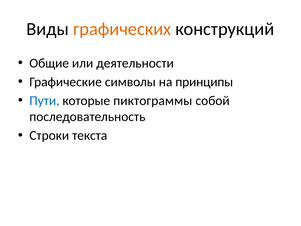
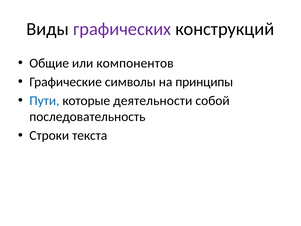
графических colour: orange -> purple
деятельности: деятельности -> компонентов
пиктограммы: пиктограммы -> деятельности
